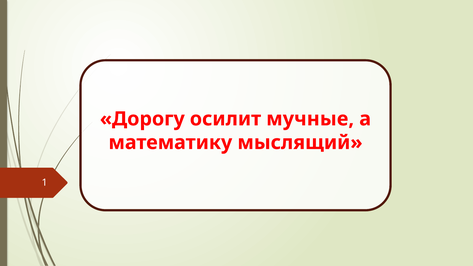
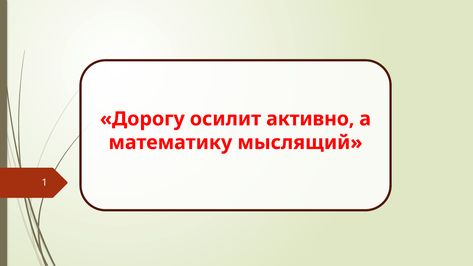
мучные: мучные -> активно
